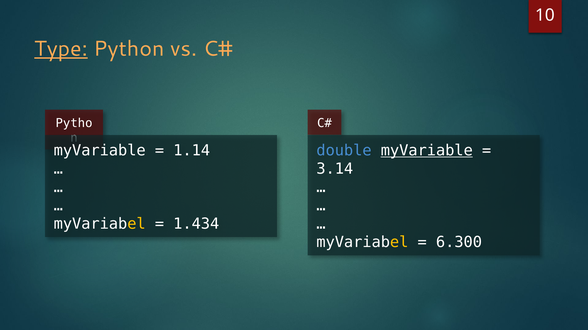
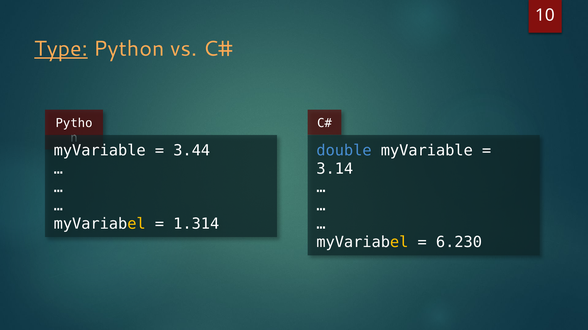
1.14: 1.14 -> 3.44
myVariable at (427, 151) underline: present -> none
1.434: 1.434 -> 1.314
6.300: 6.300 -> 6.230
